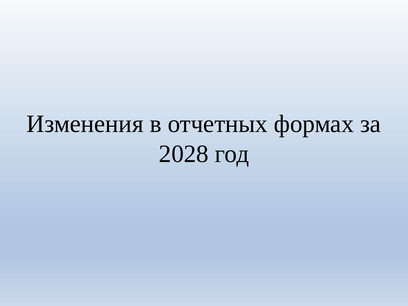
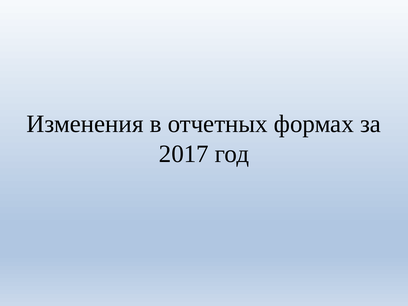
2028: 2028 -> 2017
